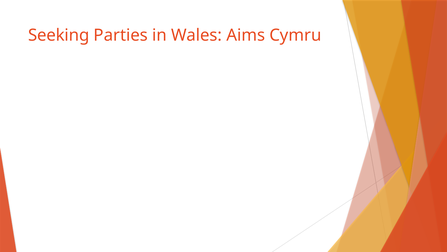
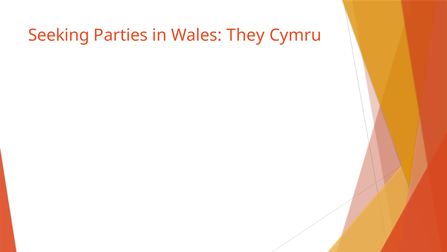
Aims: Aims -> They
